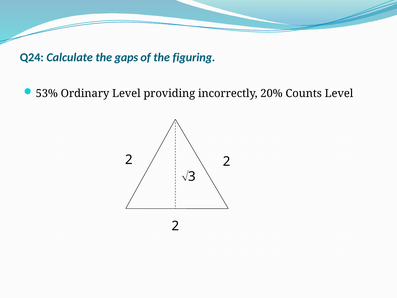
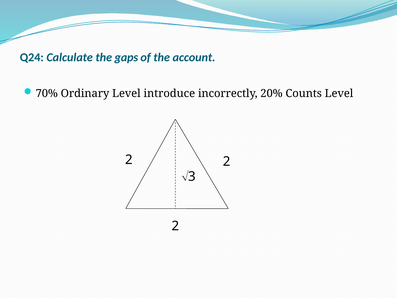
figuring: figuring -> account
53%: 53% -> 70%
providing: providing -> introduce
